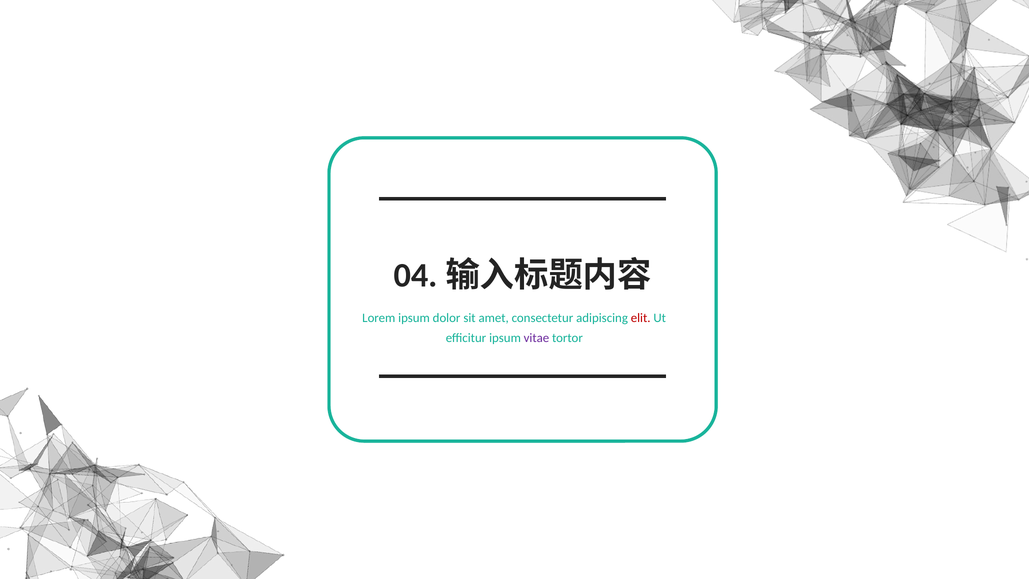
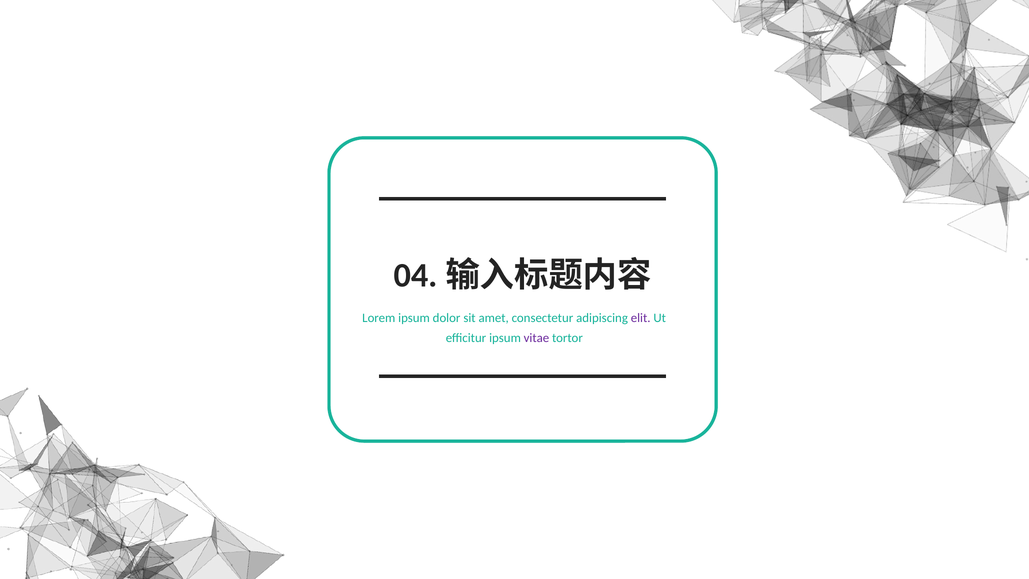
elit colour: red -> purple
